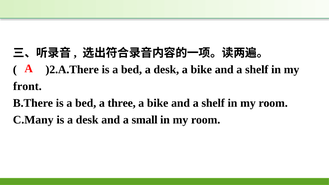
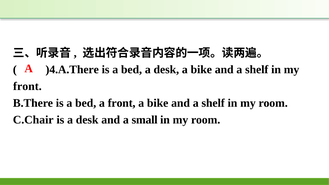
)2.A.There: )2.A.There -> )4.A.There
a three: three -> front
C.Many: C.Many -> C.Chair
